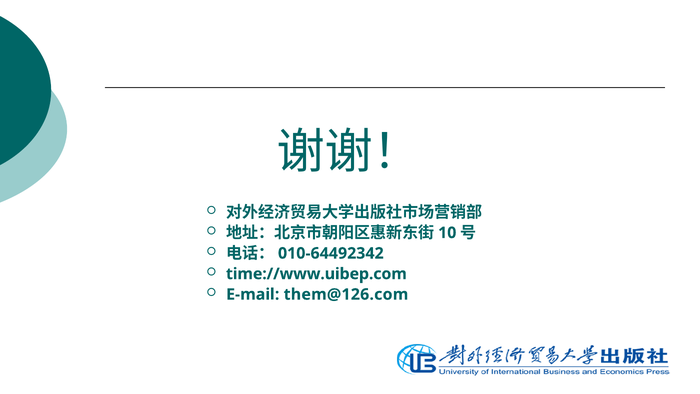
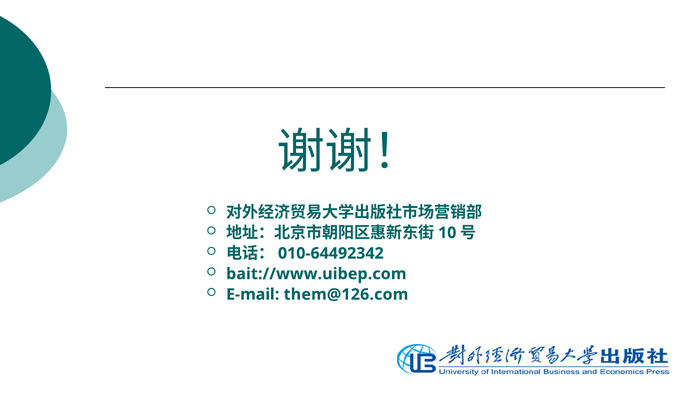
time://www.uibep.com: time://www.uibep.com -> bait://www.uibep.com
